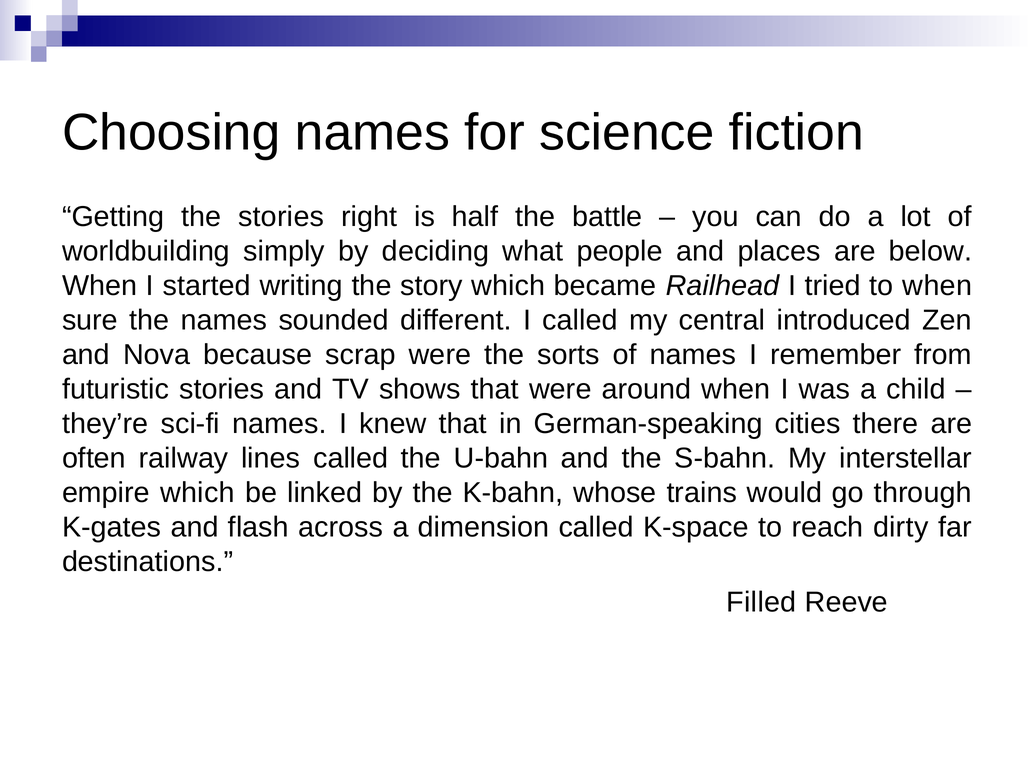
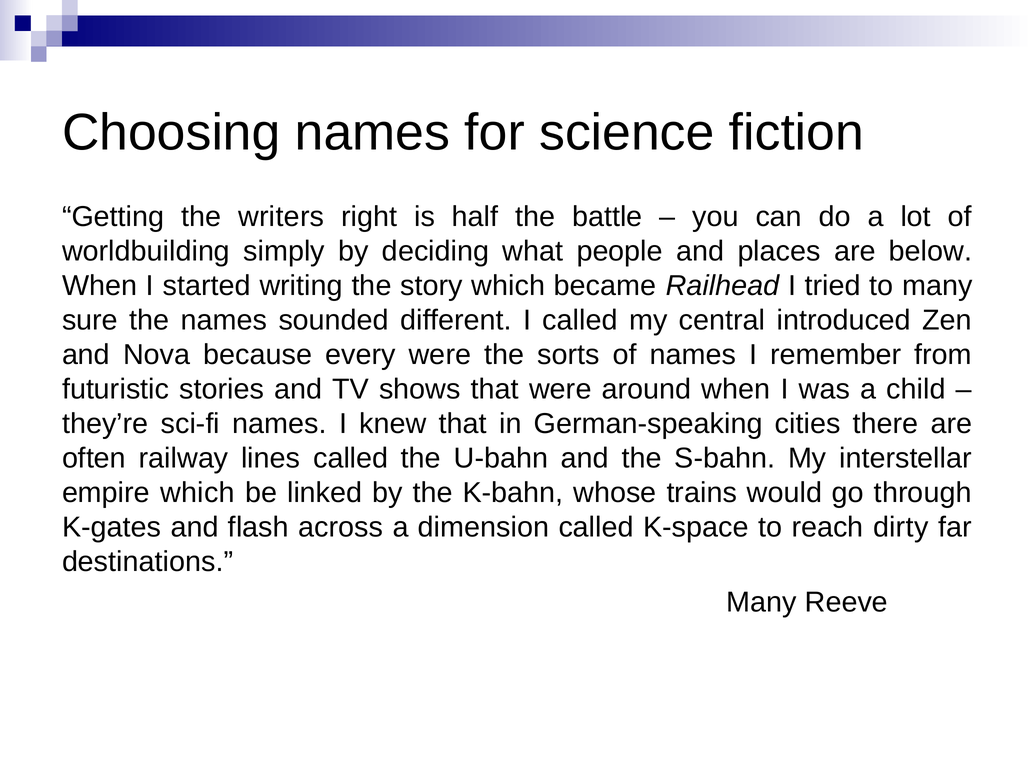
the stories: stories -> writers
to when: when -> many
scrap: scrap -> every
Filled at (761, 602): Filled -> Many
